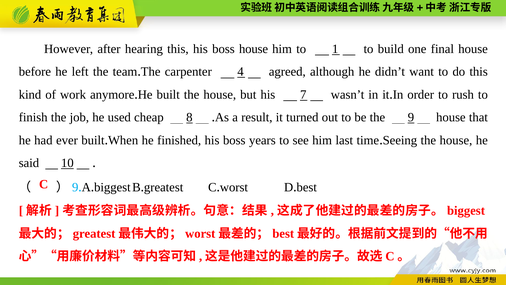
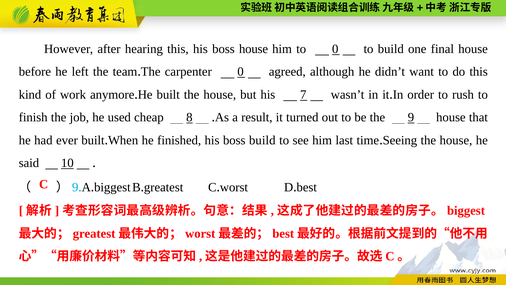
to 1: 1 -> 0
carpenter 4: 4 -> 0
boss years: years -> build
